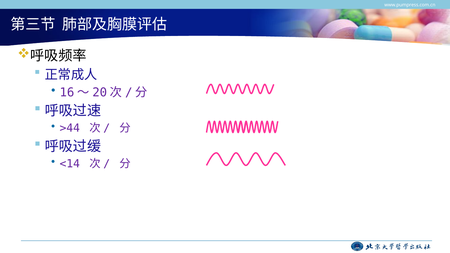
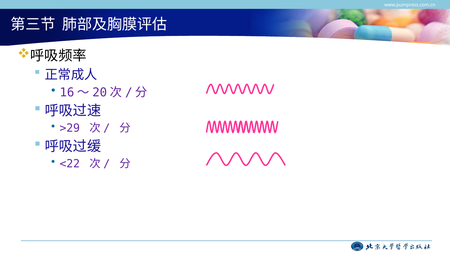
>44: >44 -> >29
<14: <14 -> <22
